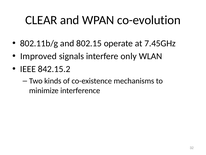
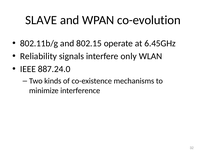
CLEAR: CLEAR -> SLAVE
7.45GHz: 7.45GHz -> 6.45GHz
Improved: Improved -> Reliability
842.15.2: 842.15.2 -> 887.24.0
